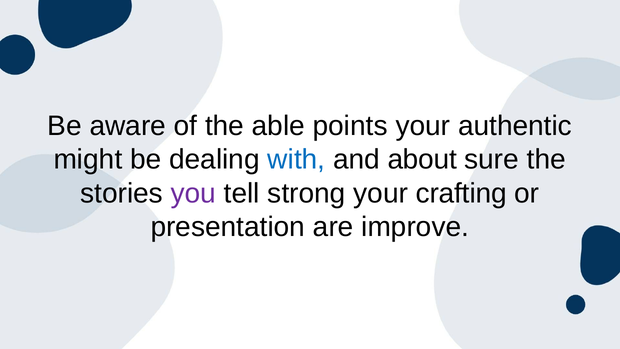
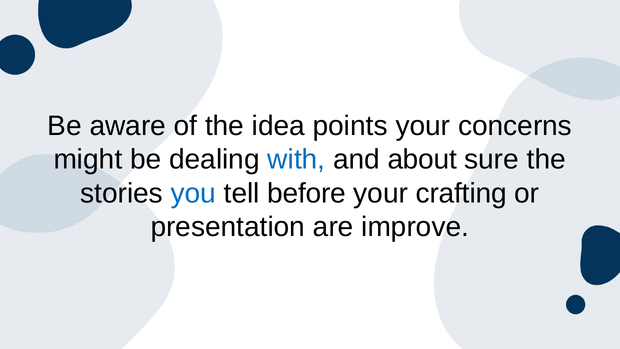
able: able -> idea
authentic: authentic -> concerns
you colour: purple -> blue
strong: strong -> before
